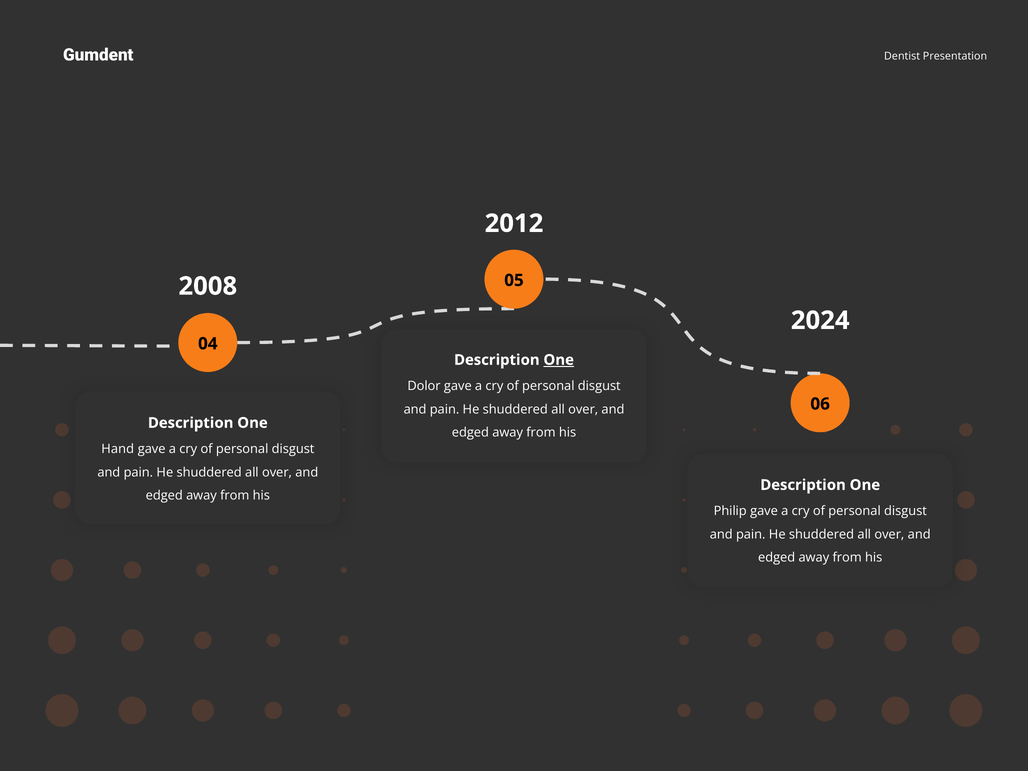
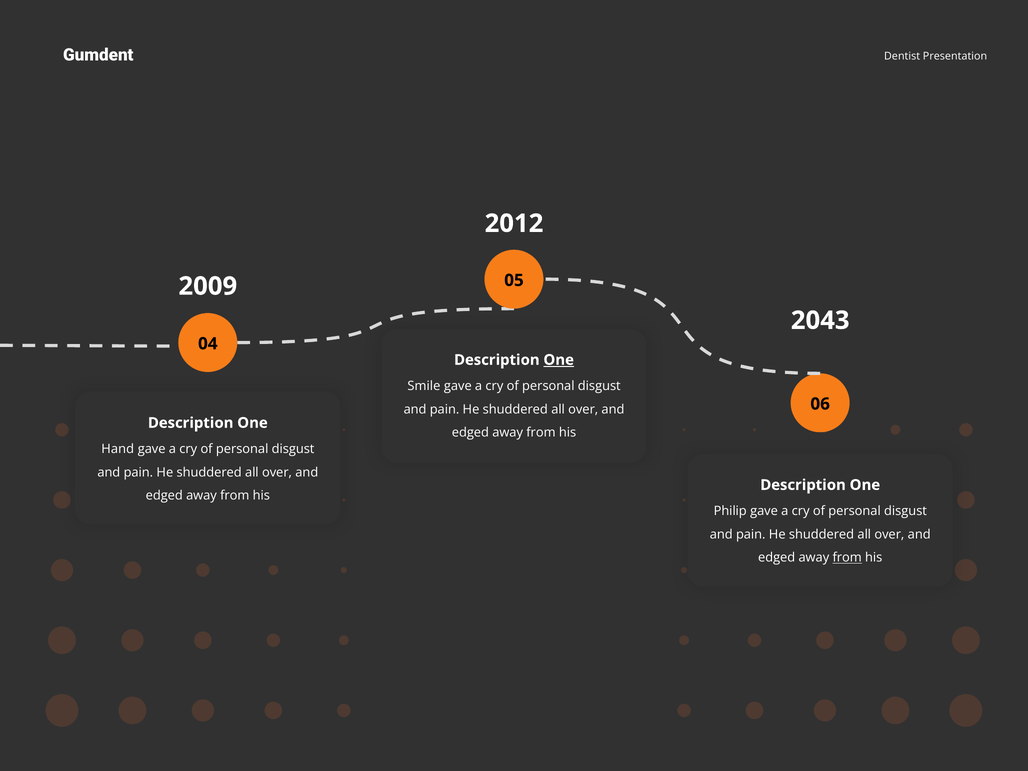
2008: 2008 -> 2009
2024: 2024 -> 2043
Dolor: Dolor -> Smile
from at (847, 558) underline: none -> present
